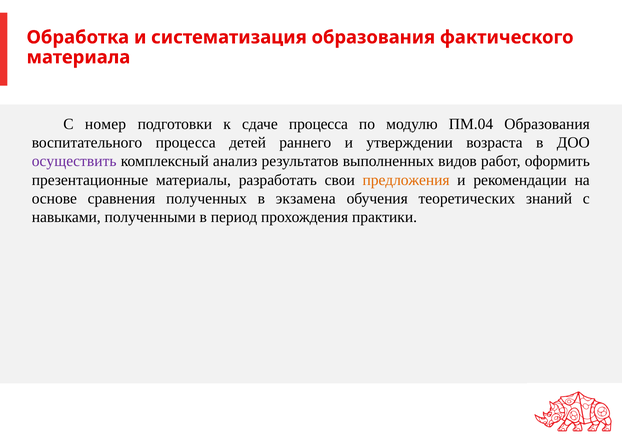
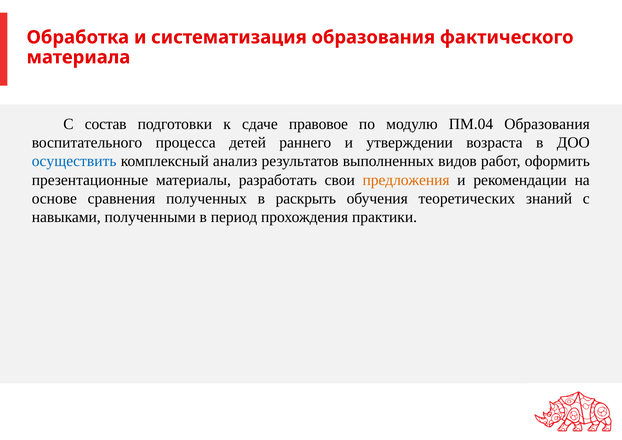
номер: номер -> состав
сдаче процесса: процесса -> правовое
осуществить colour: purple -> blue
экзамена: экзамена -> раскрыть
